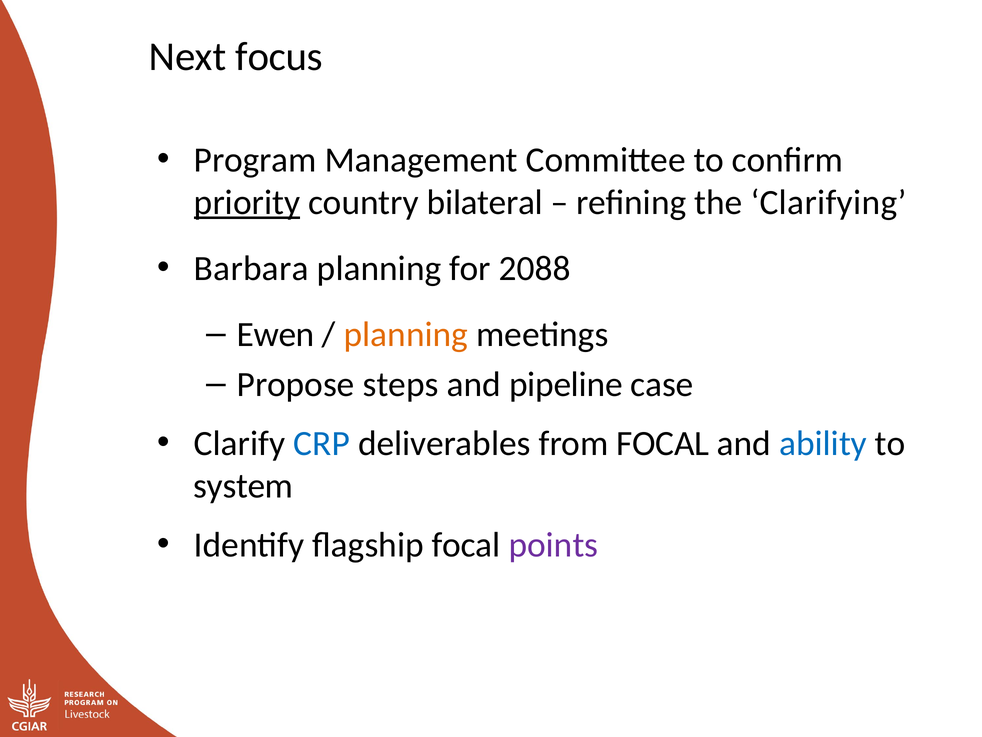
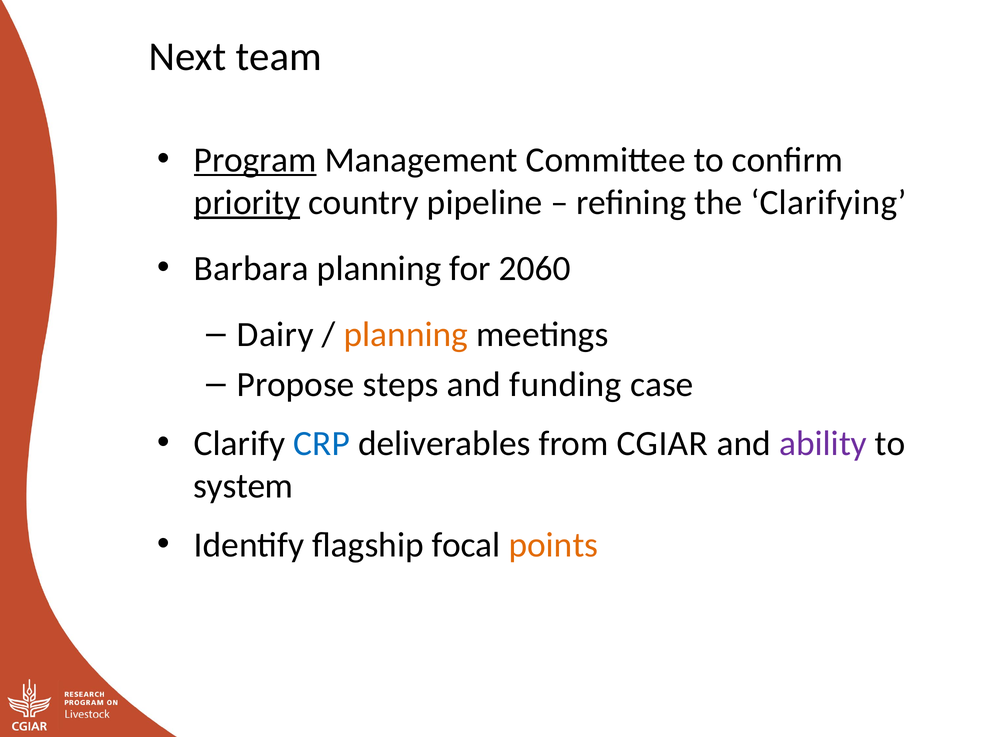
focus: focus -> team
Program underline: none -> present
bilateral: bilateral -> pipeline
2088: 2088 -> 2060
Ewen: Ewen -> Dairy
pipeline: pipeline -> funding
from FOCAL: FOCAL -> CGIAR
ability colour: blue -> purple
points colour: purple -> orange
